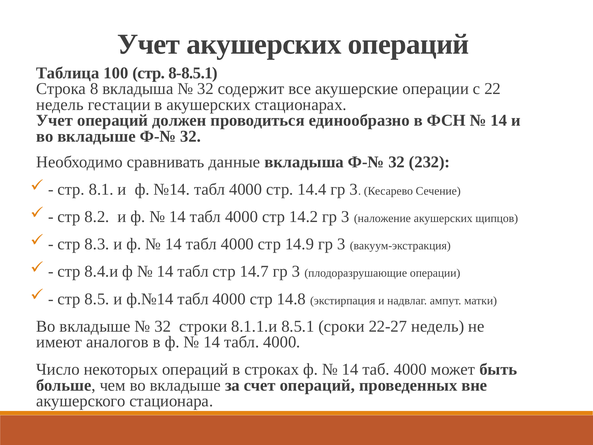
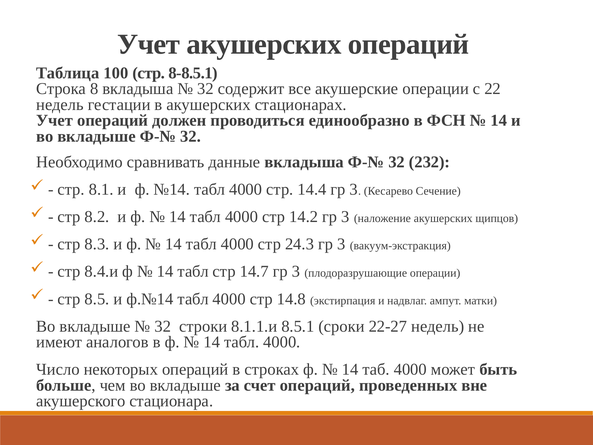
14.9: 14.9 -> 24.3
